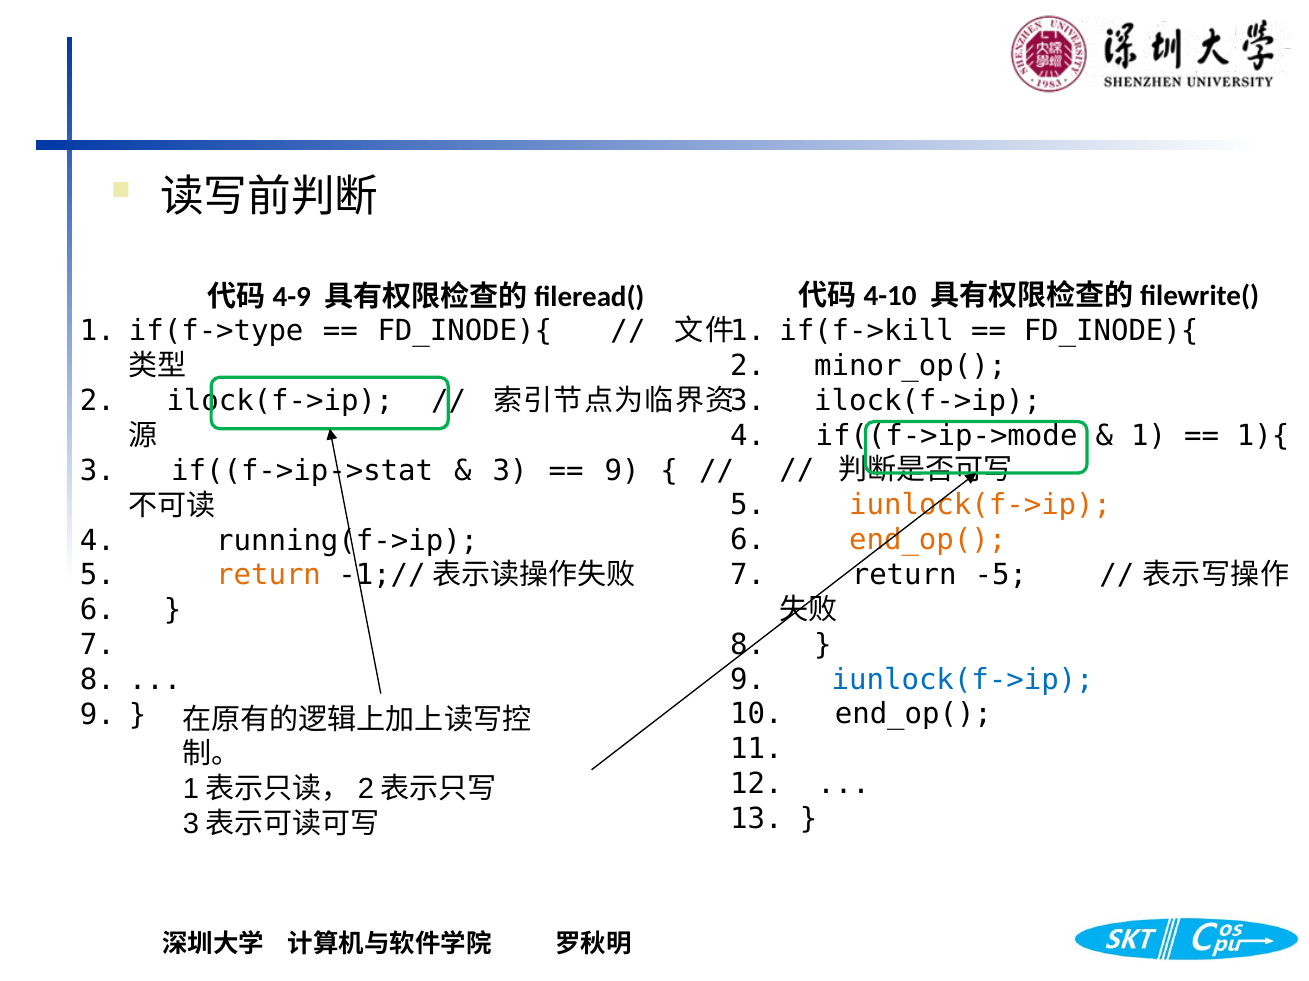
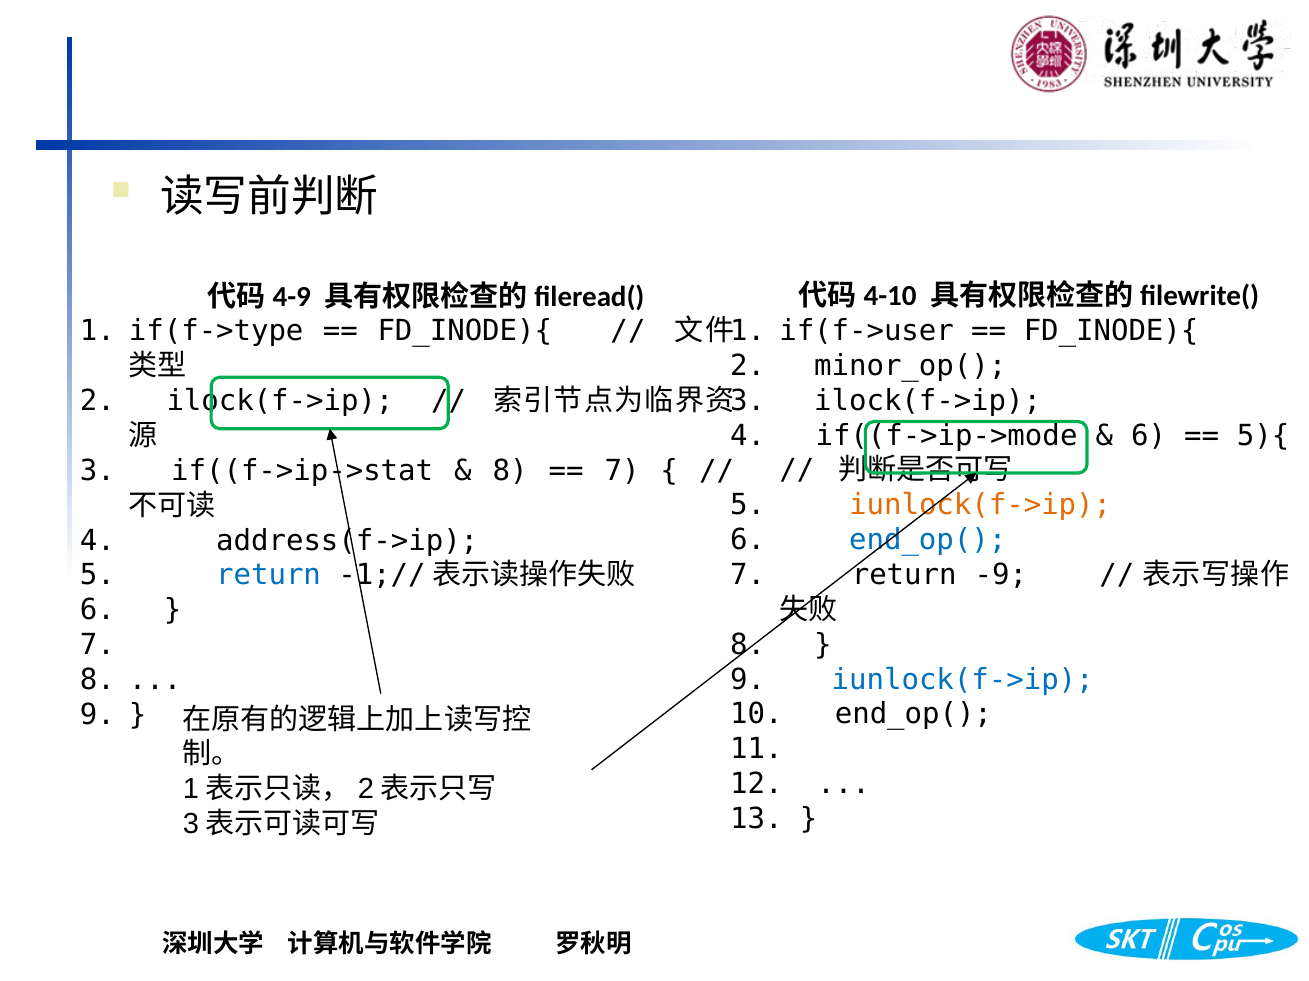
if(f->kill: if(f->kill -> if(f->user
1 at (1149, 436): 1 -> 6
1){: 1){ -> 5){
3 at (510, 471): 3 -> 8
9 at (622, 471): 9 -> 7
end_op( at (928, 540) colour: orange -> blue
running(f->ip: running(f->ip -> address(f->ip
-5: -5 -> -9
return at (269, 576) colour: orange -> blue
